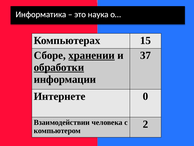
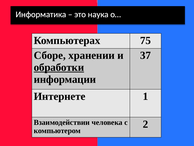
15: 15 -> 75
хранении underline: present -> none
0: 0 -> 1
